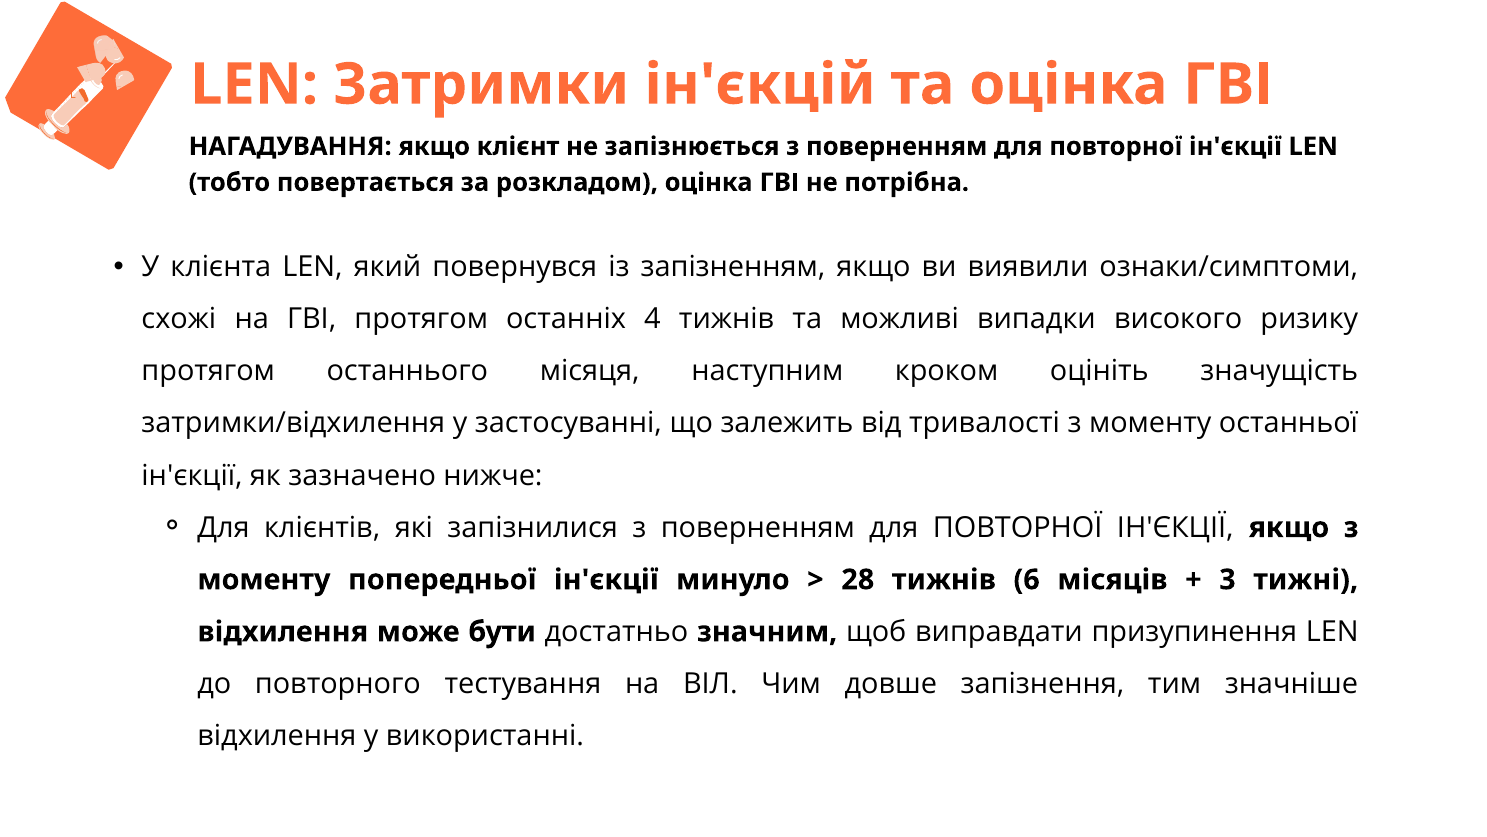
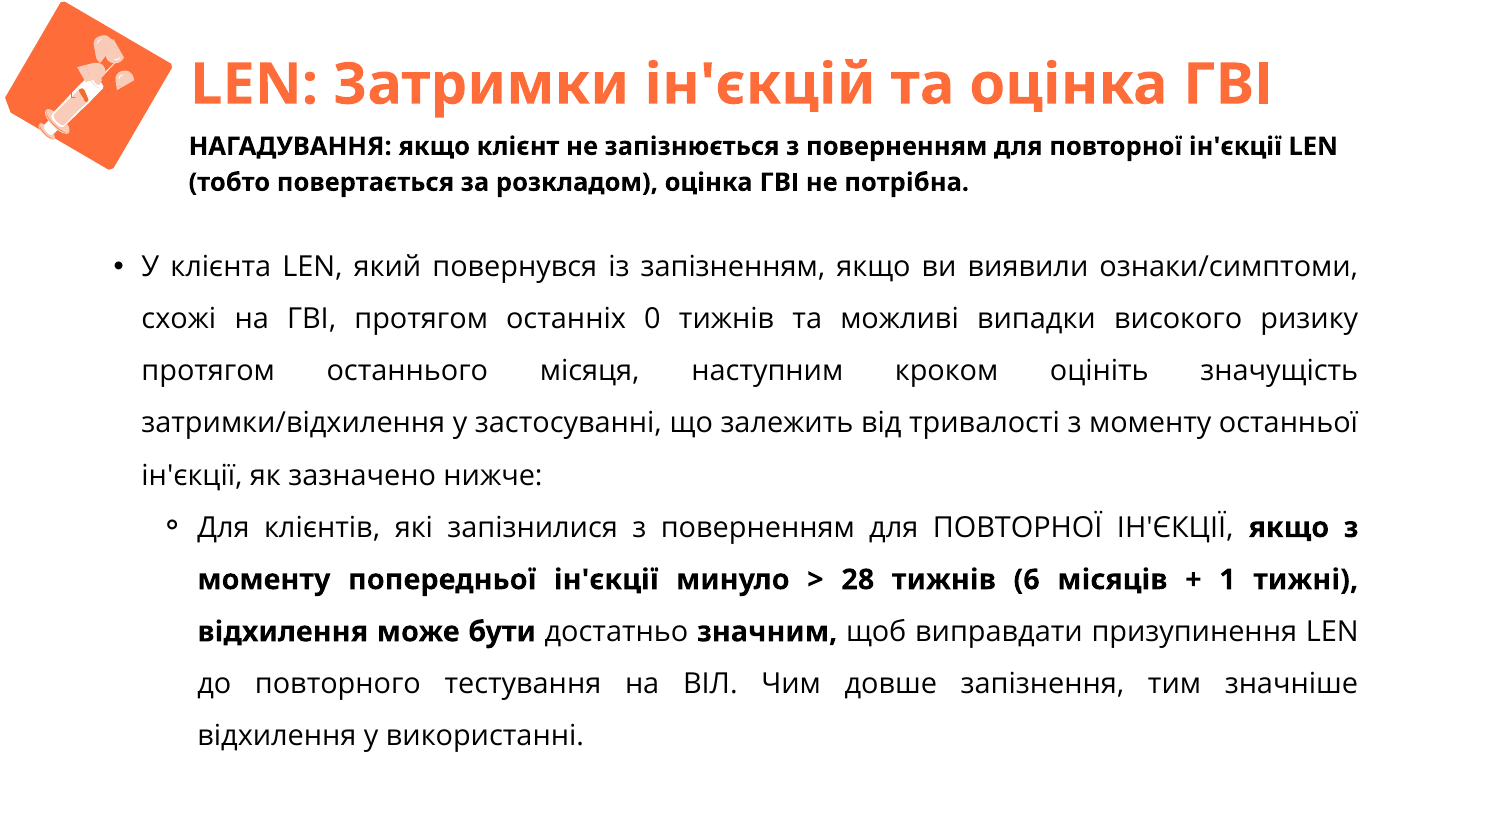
4: 4 -> 0
3: 3 -> 1
